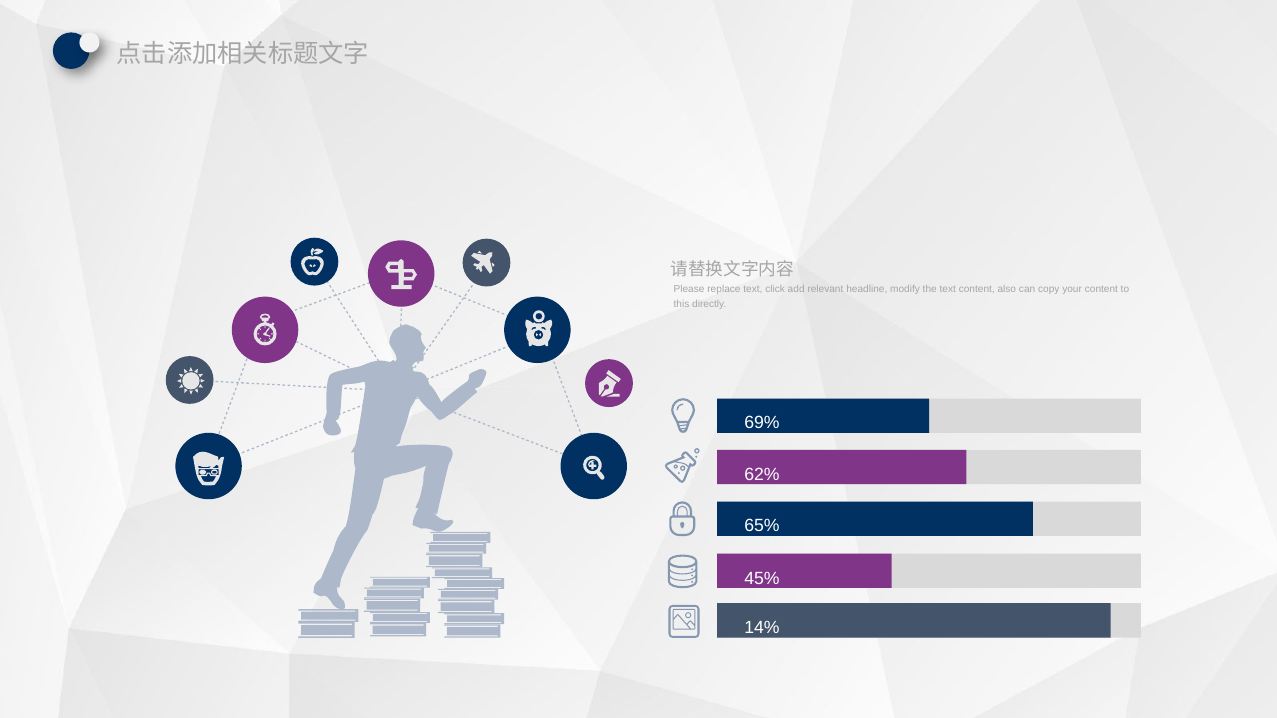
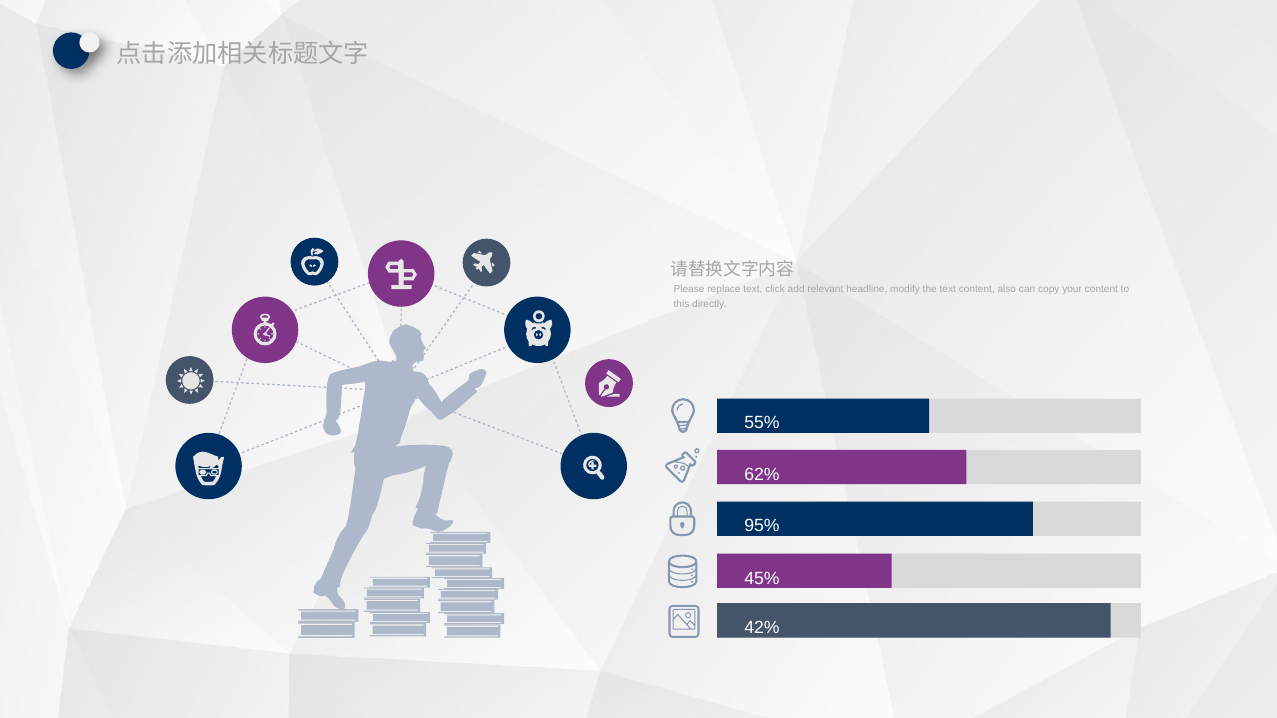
69%: 69% -> 55%
65%: 65% -> 95%
14%: 14% -> 42%
